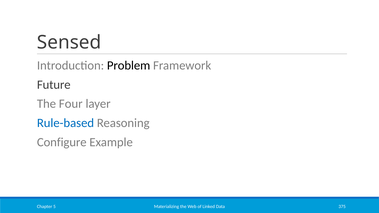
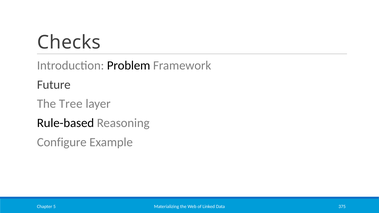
Sensed: Sensed -> Checks
Four: Four -> Tree
Rule-based colour: blue -> black
